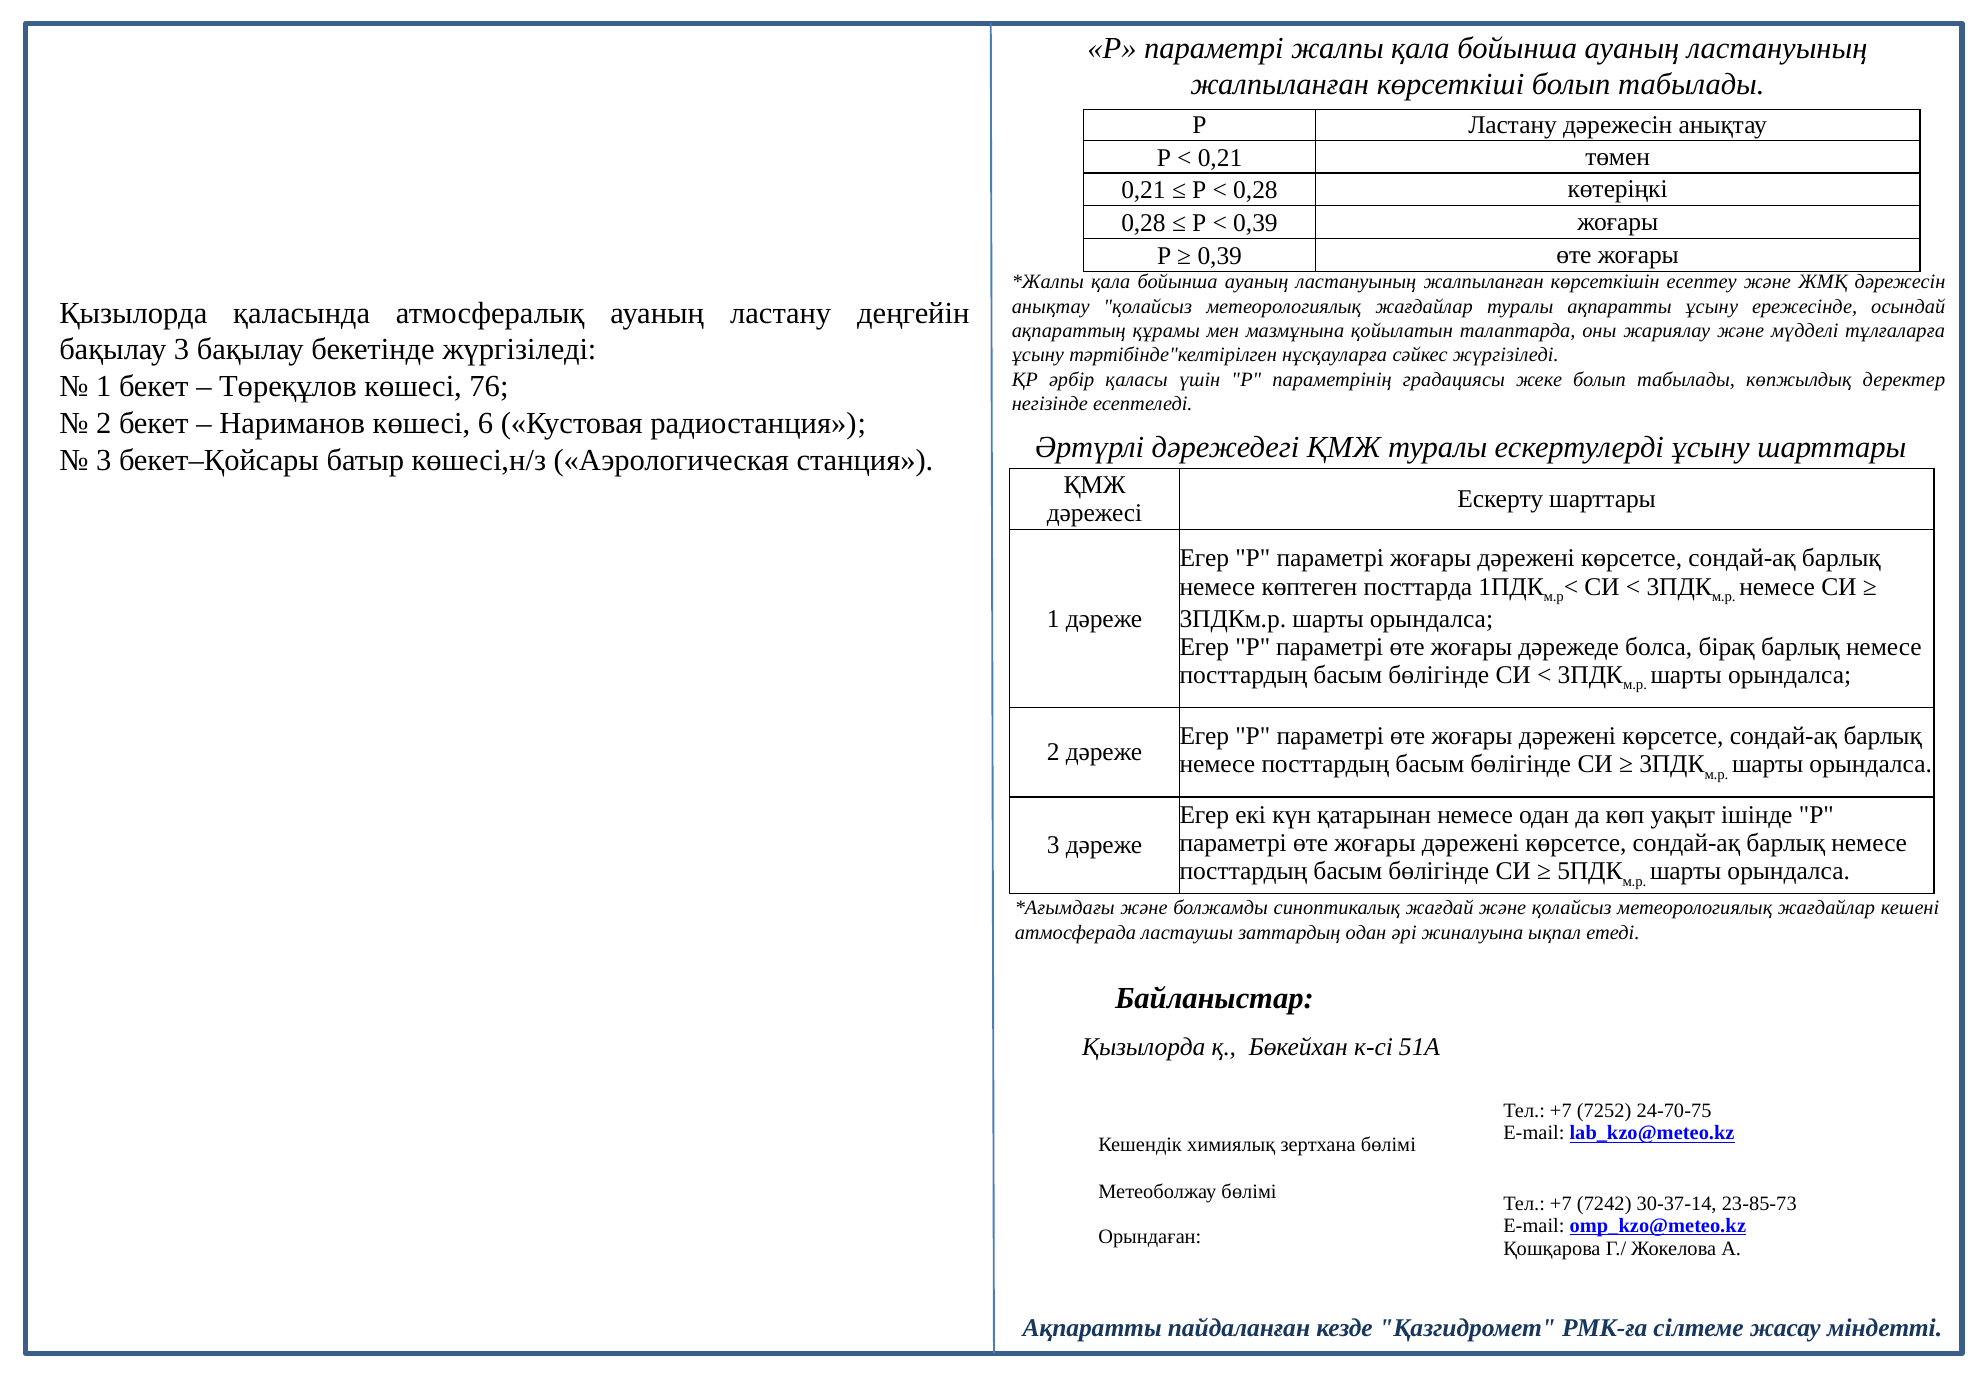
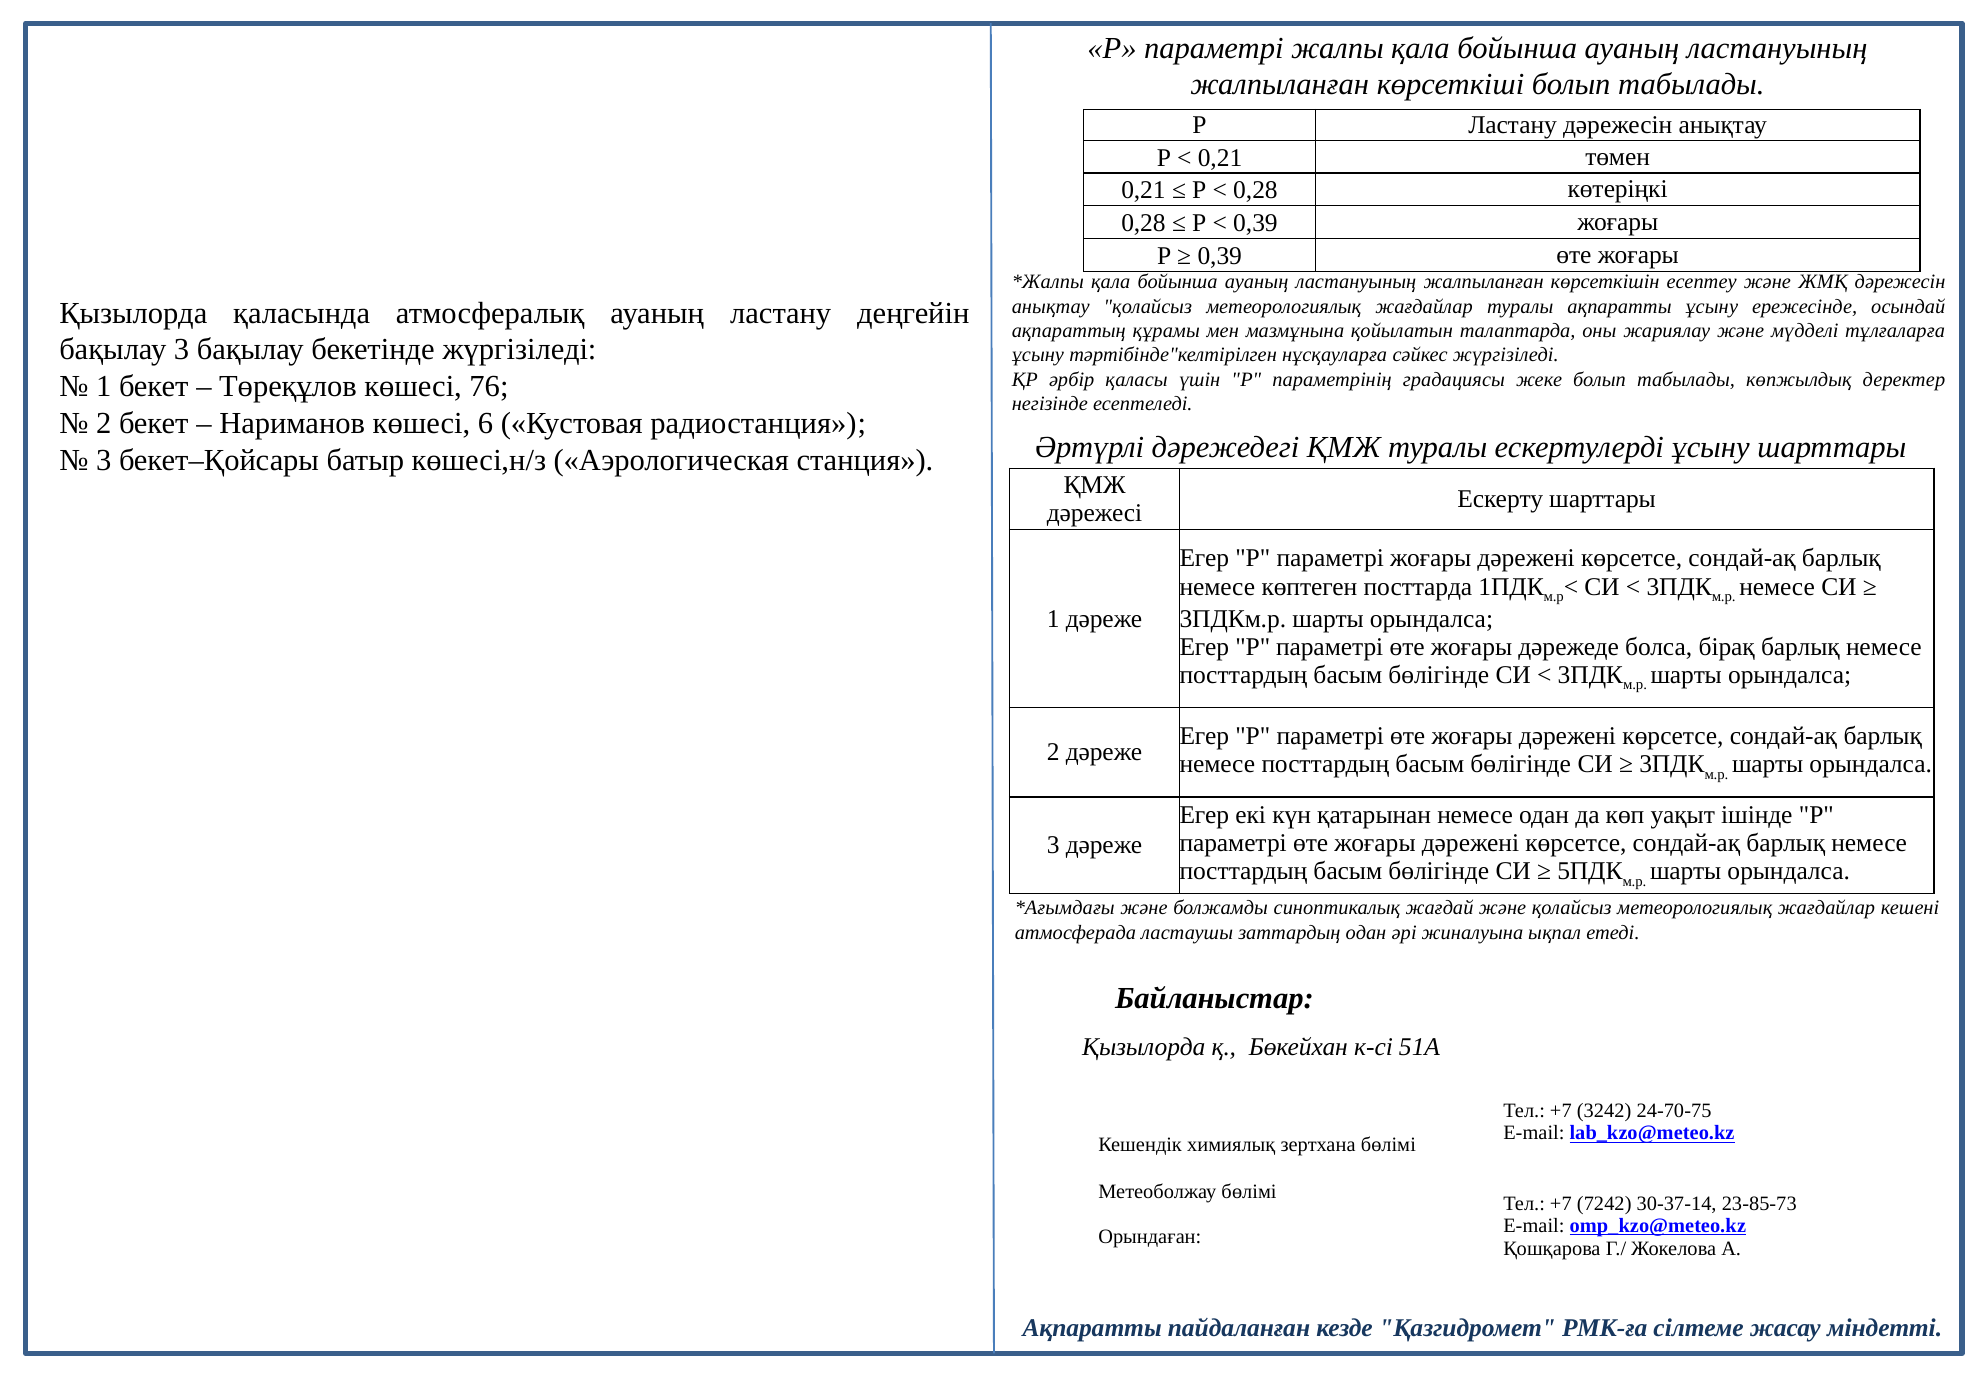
7252: 7252 -> 3242
